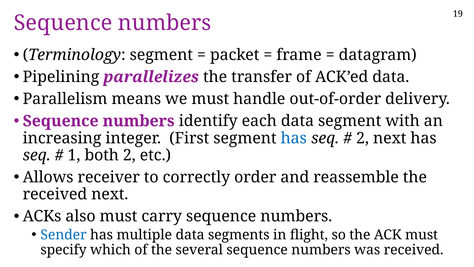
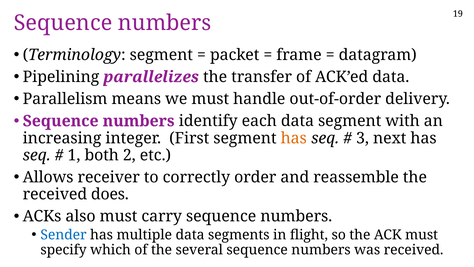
has at (294, 138) colour: blue -> orange
2 at (363, 138): 2 -> 3
received next: next -> does
